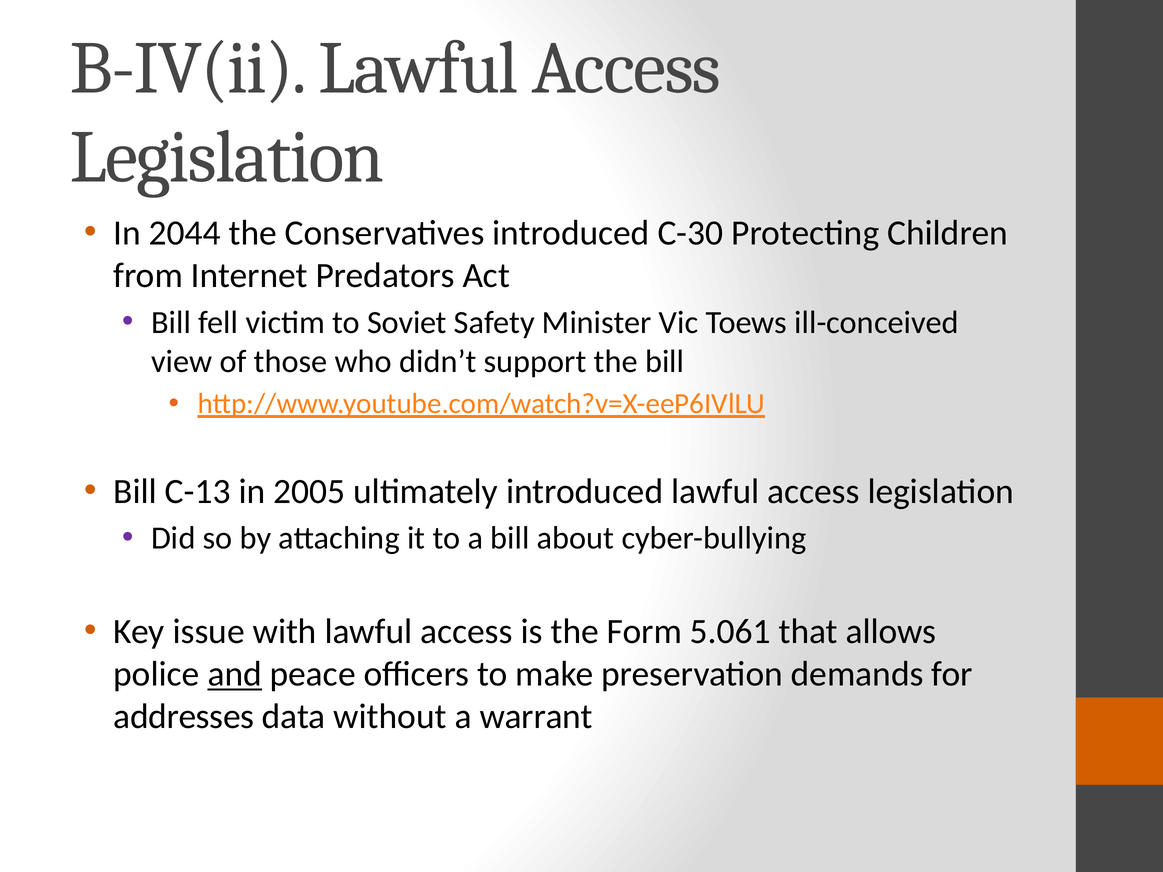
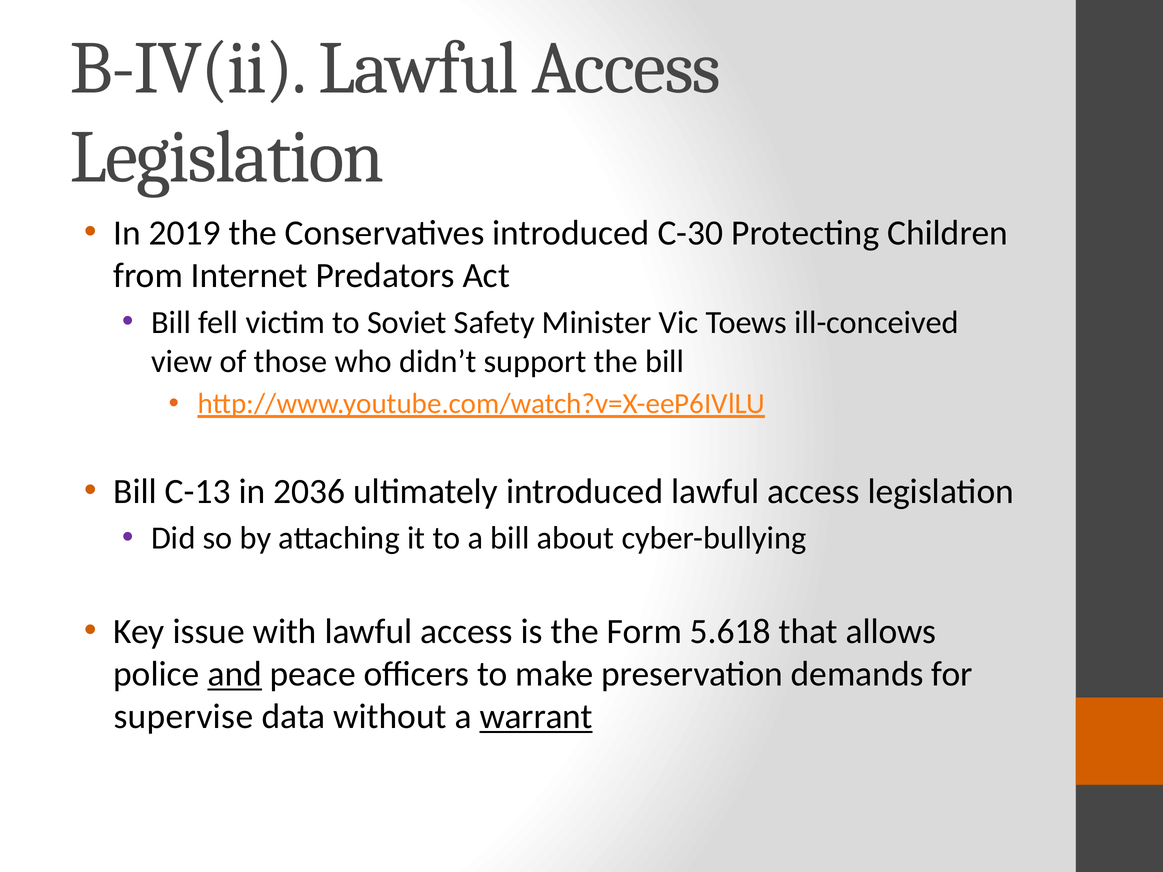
2044: 2044 -> 2019
2005: 2005 -> 2036
5.061: 5.061 -> 5.618
addresses: addresses -> supervise
warrant underline: none -> present
